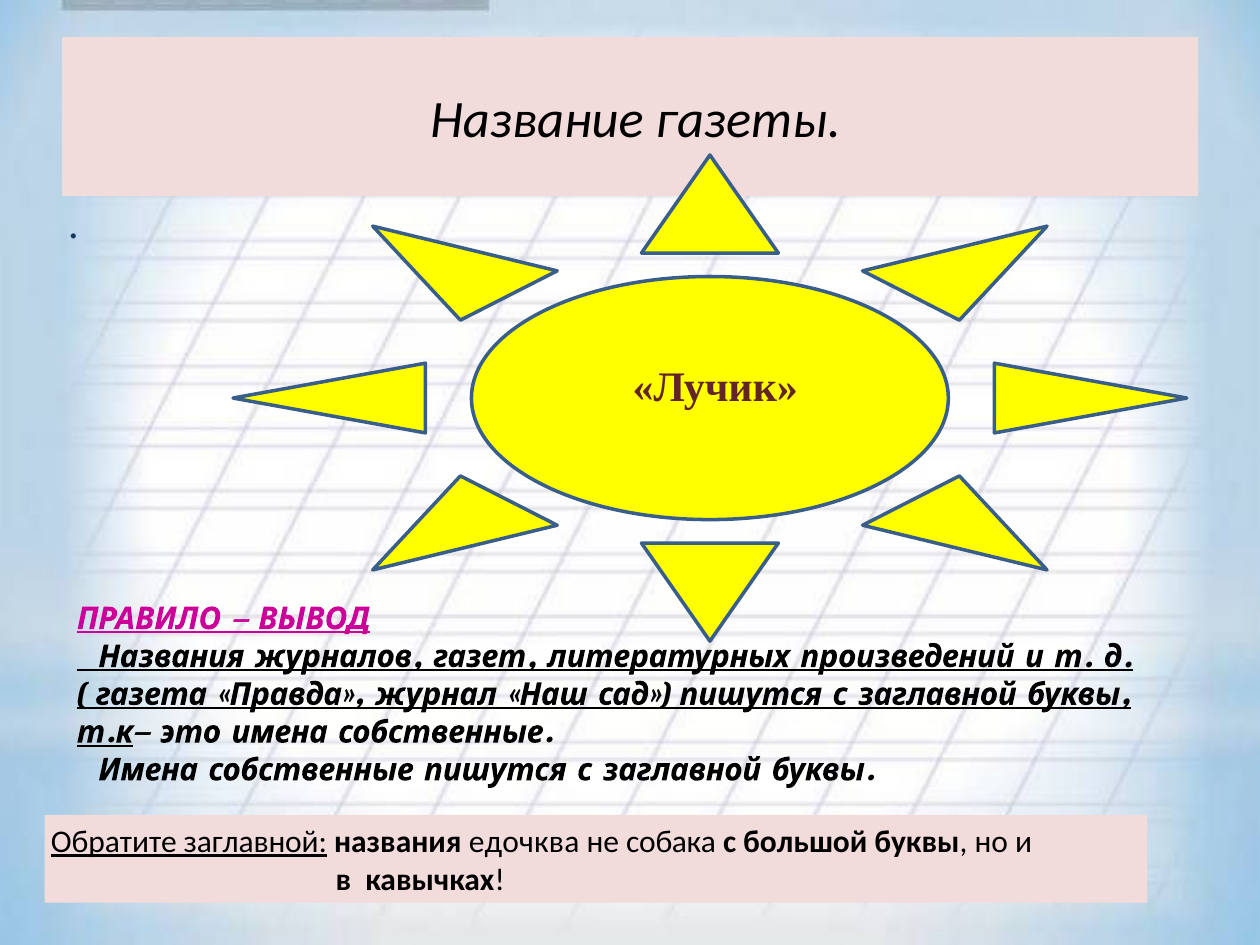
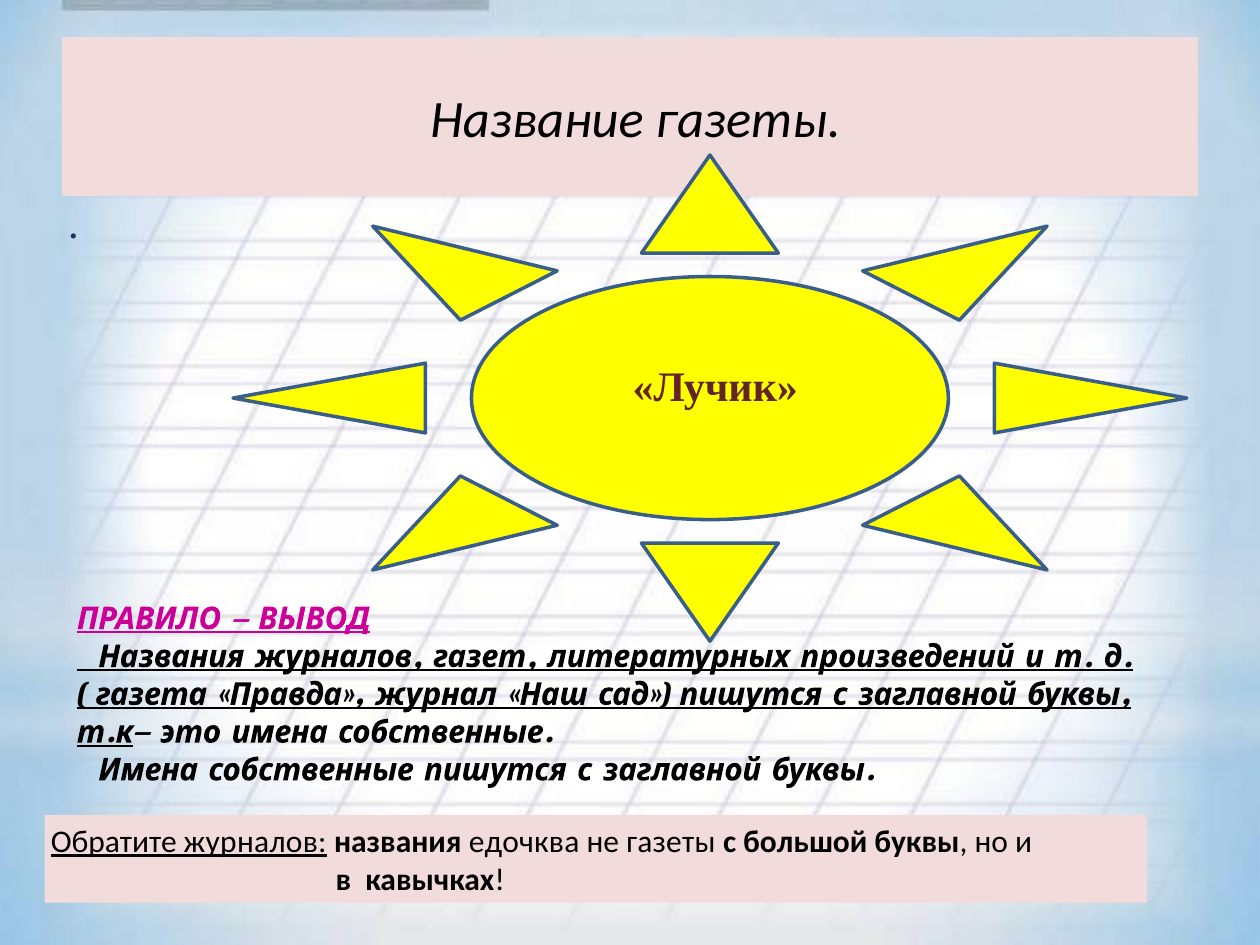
Обратите заглавной: заглавной -> журналов
не собака: собака -> газеты
